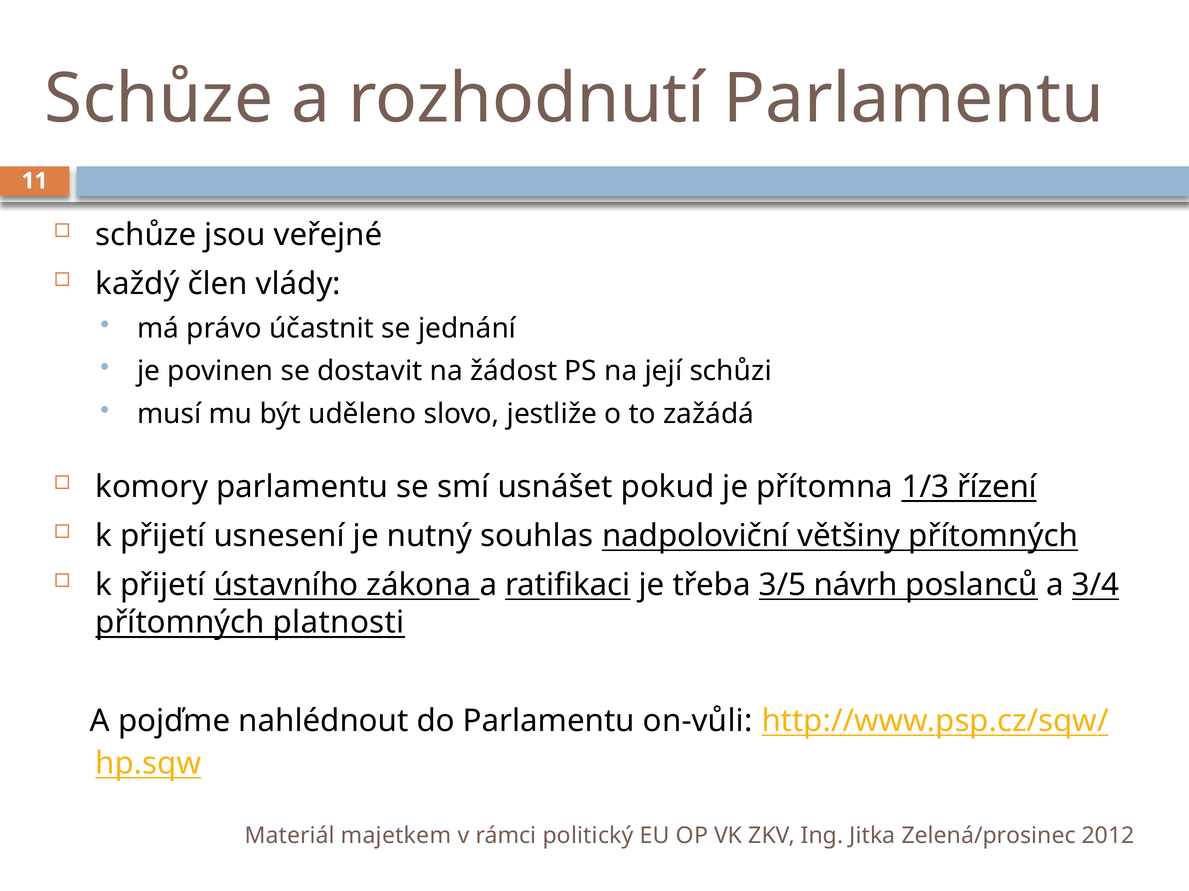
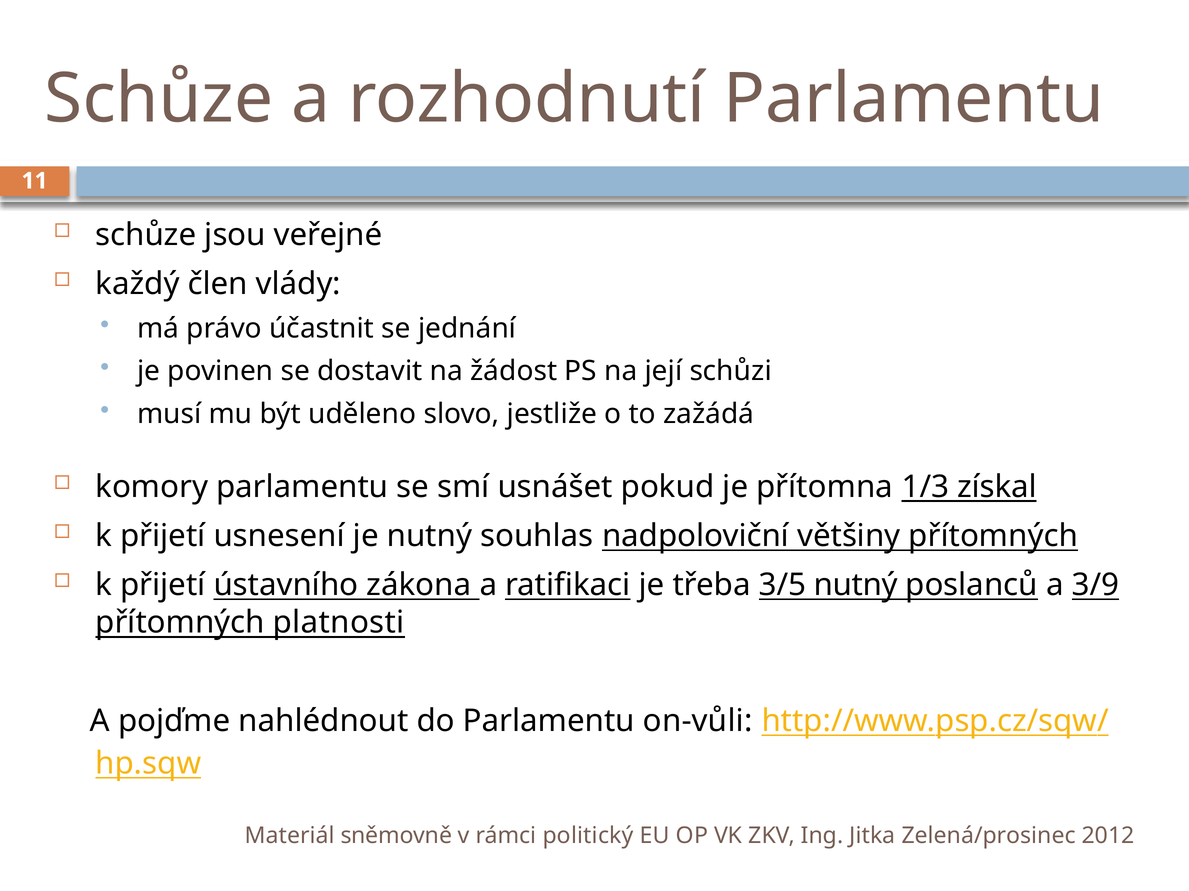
řízení: řízení -> získal
3/5 návrh: návrh -> nutný
3/4: 3/4 -> 3/9
majetkem: majetkem -> sněmovně
